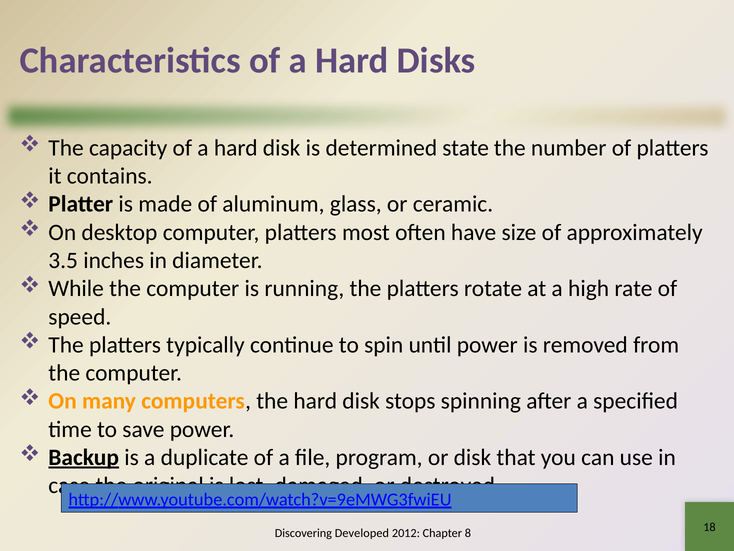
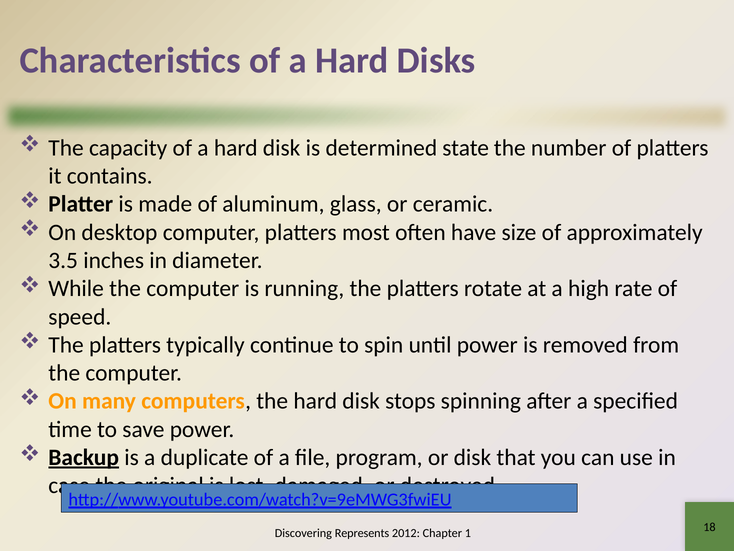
Developed: Developed -> Represents
8: 8 -> 1
